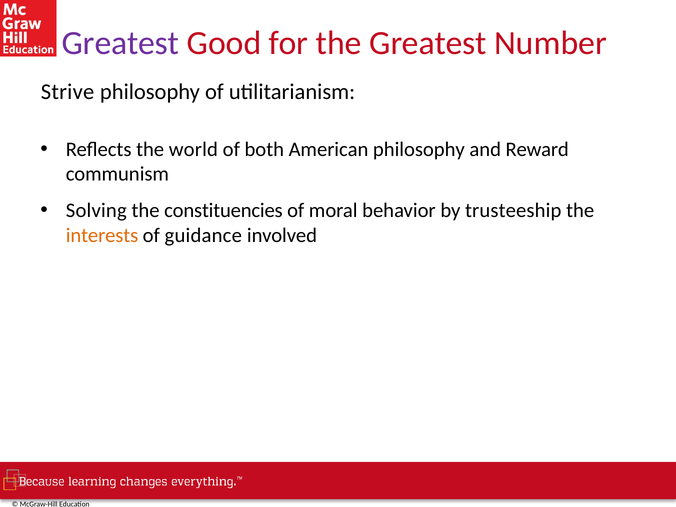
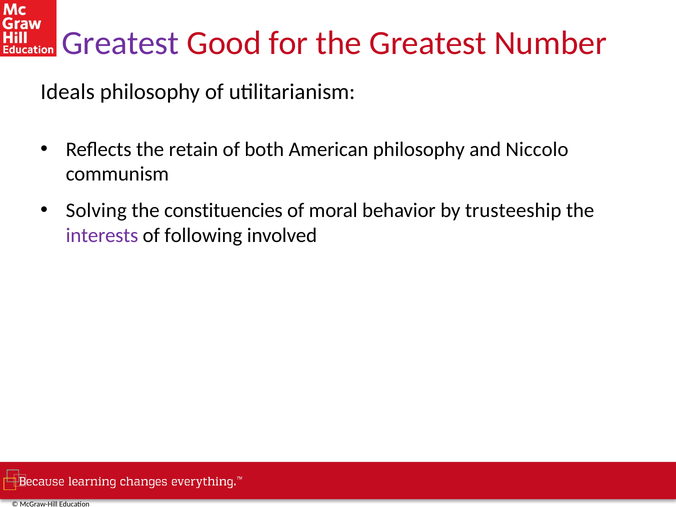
Strive: Strive -> Ideals
world: world -> retain
Reward: Reward -> Niccolo
interests colour: orange -> purple
guidance: guidance -> following
